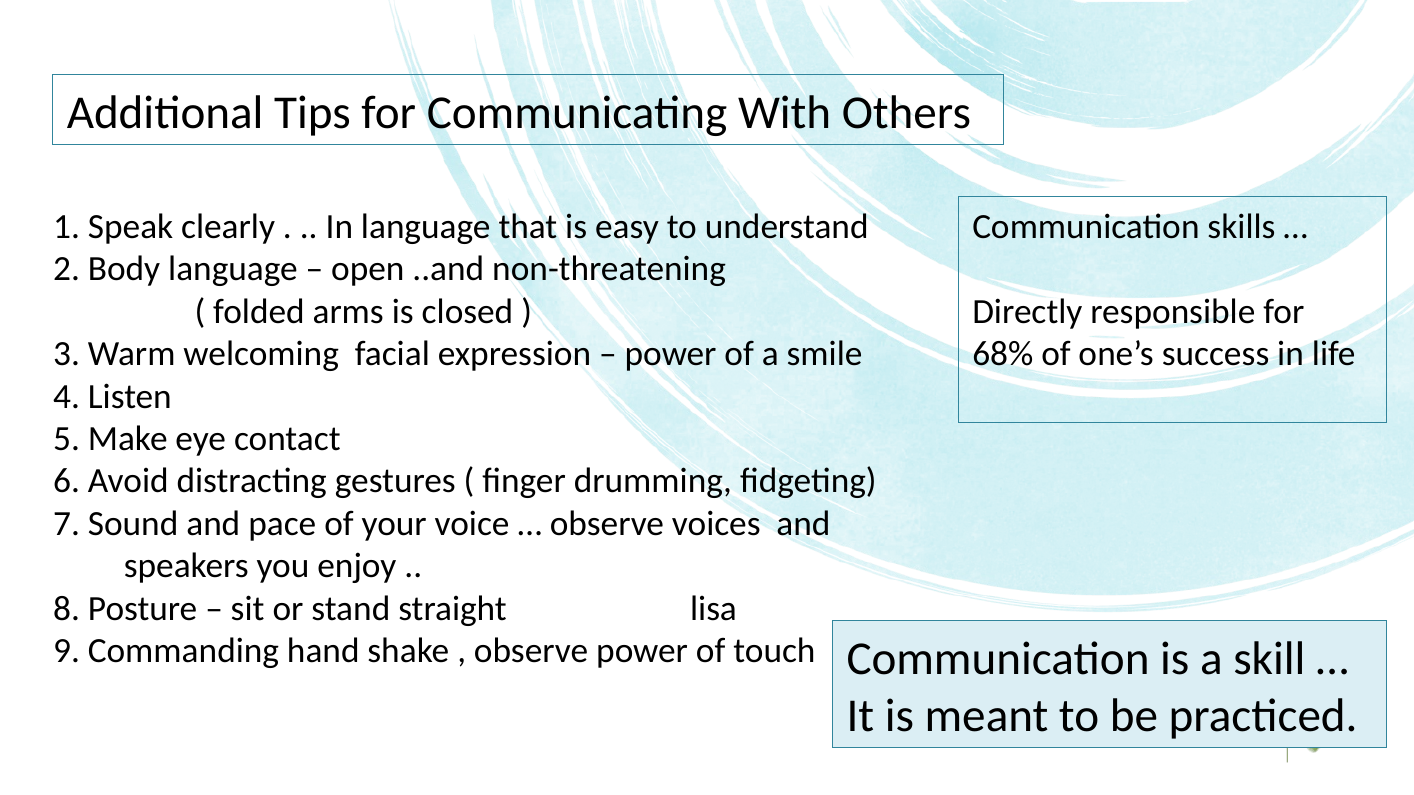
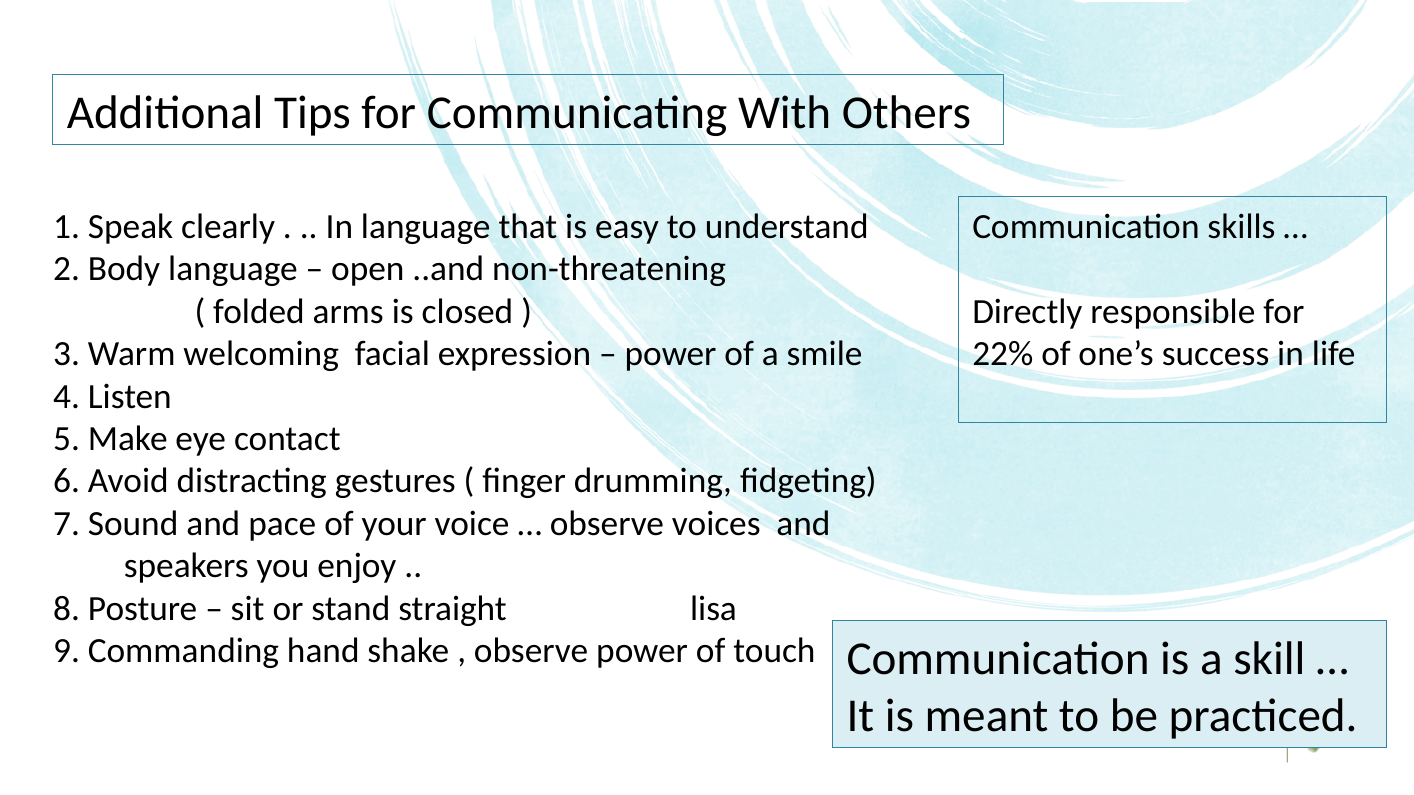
68%: 68% -> 22%
